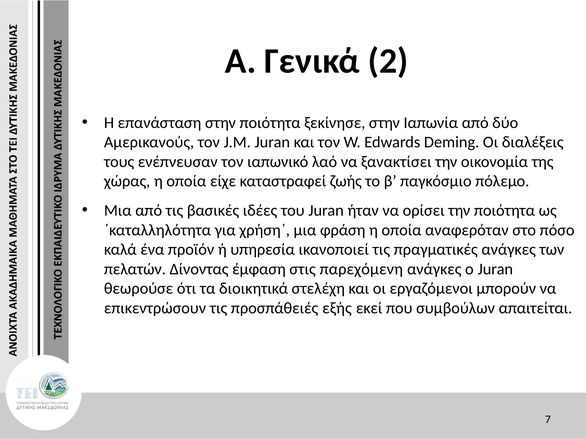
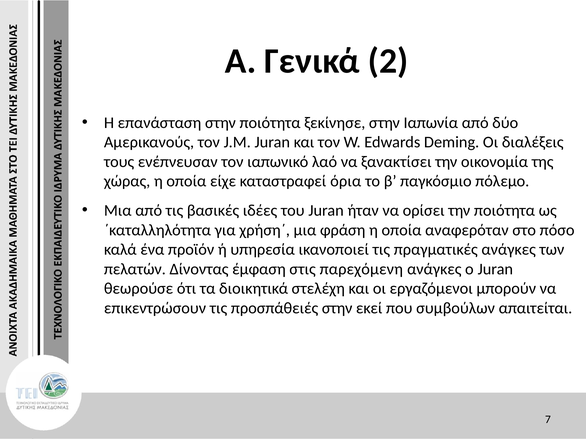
ζωής: ζωής -> όρια
προσπάθειές εξής: εξής -> στην
